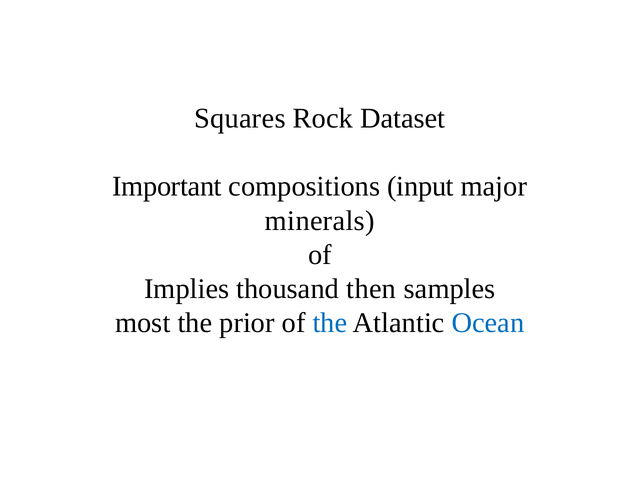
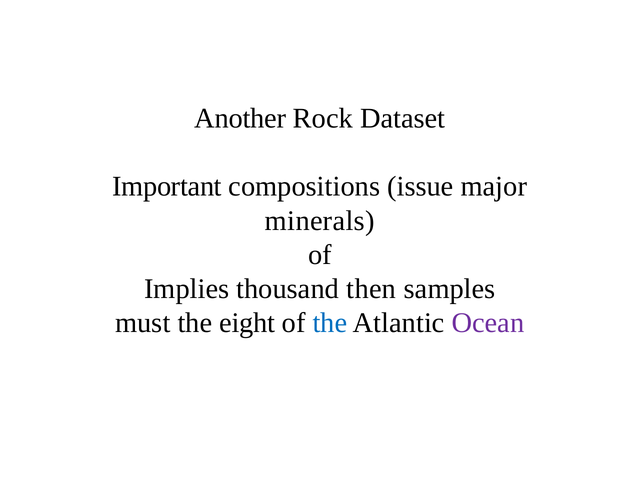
Squares: Squares -> Another
input: input -> issue
most: most -> must
prior: prior -> eight
Ocean colour: blue -> purple
